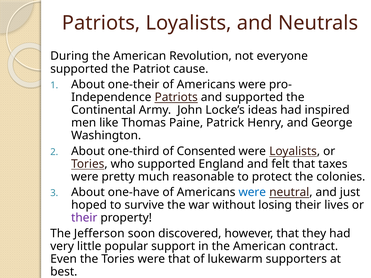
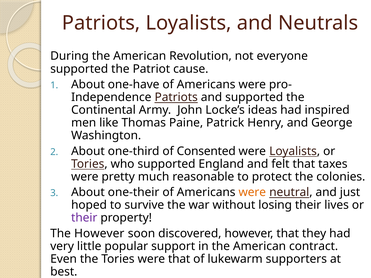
one-their: one-their -> one-have
one-have: one-have -> one-their
were at (252, 192) colour: blue -> orange
The Jefferson: Jefferson -> However
